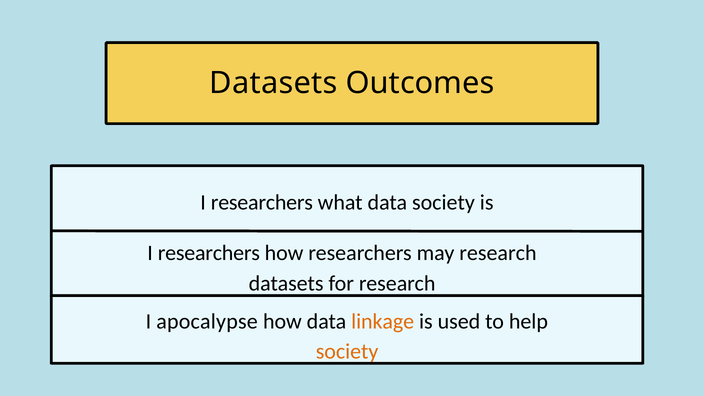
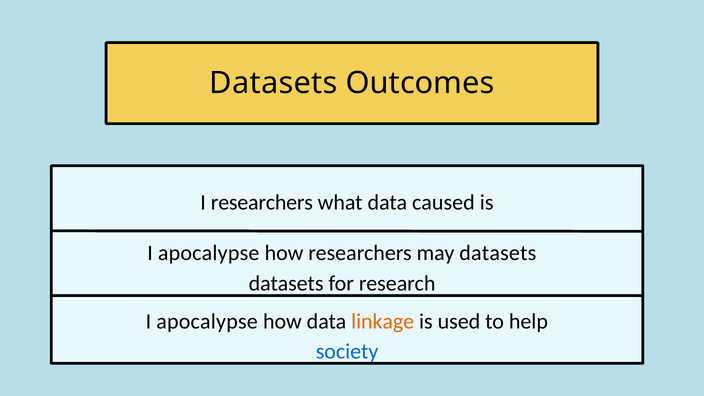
data society: society -> caused
researchers at (209, 253): researchers -> apocalypse
may research: research -> datasets
society at (347, 352) colour: orange -> blue
